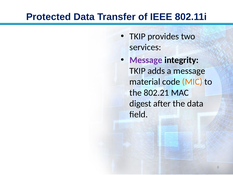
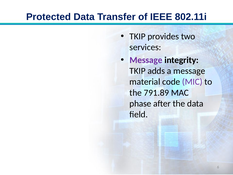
MIC colour: orange -> purple
802.21: 802.21 -> 791.89
digest: digest -> phase
